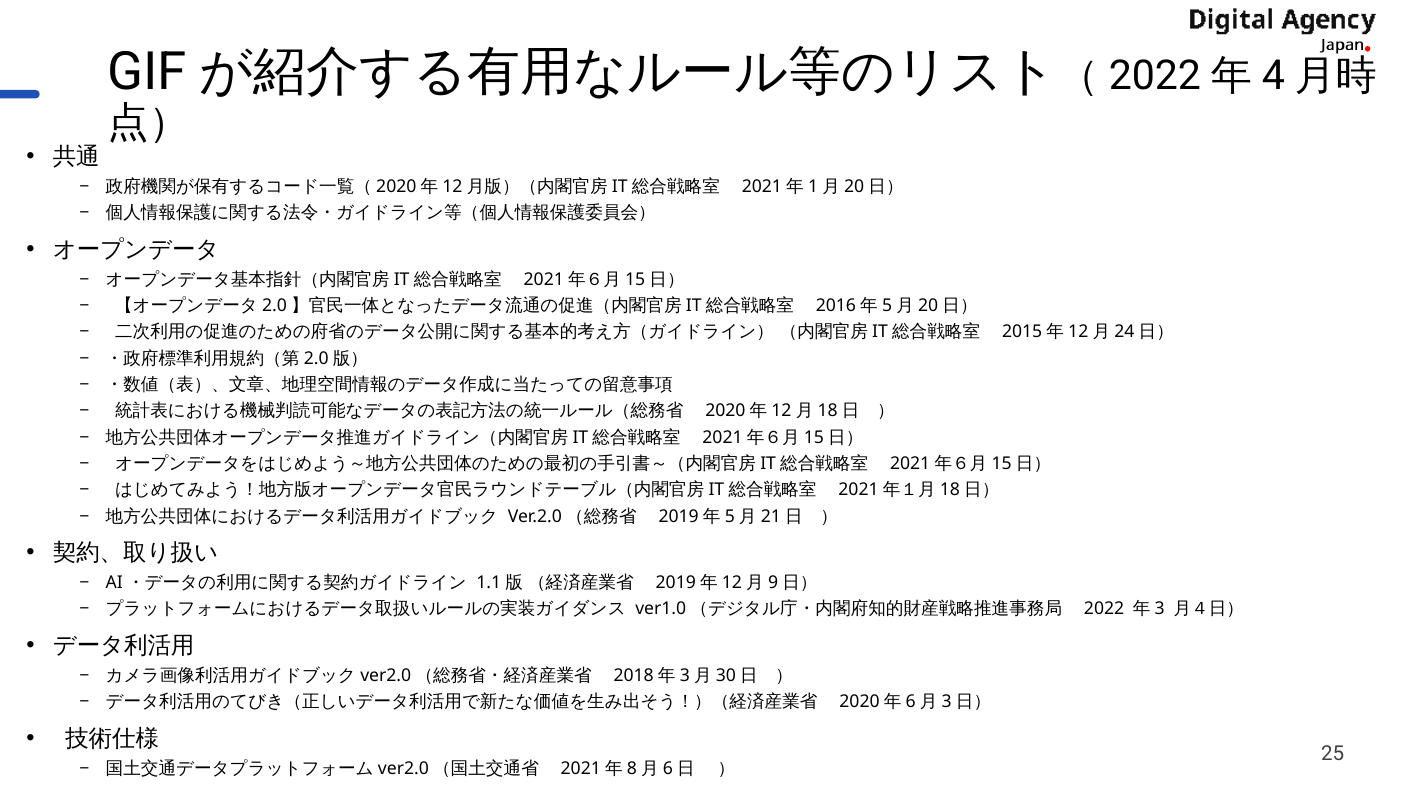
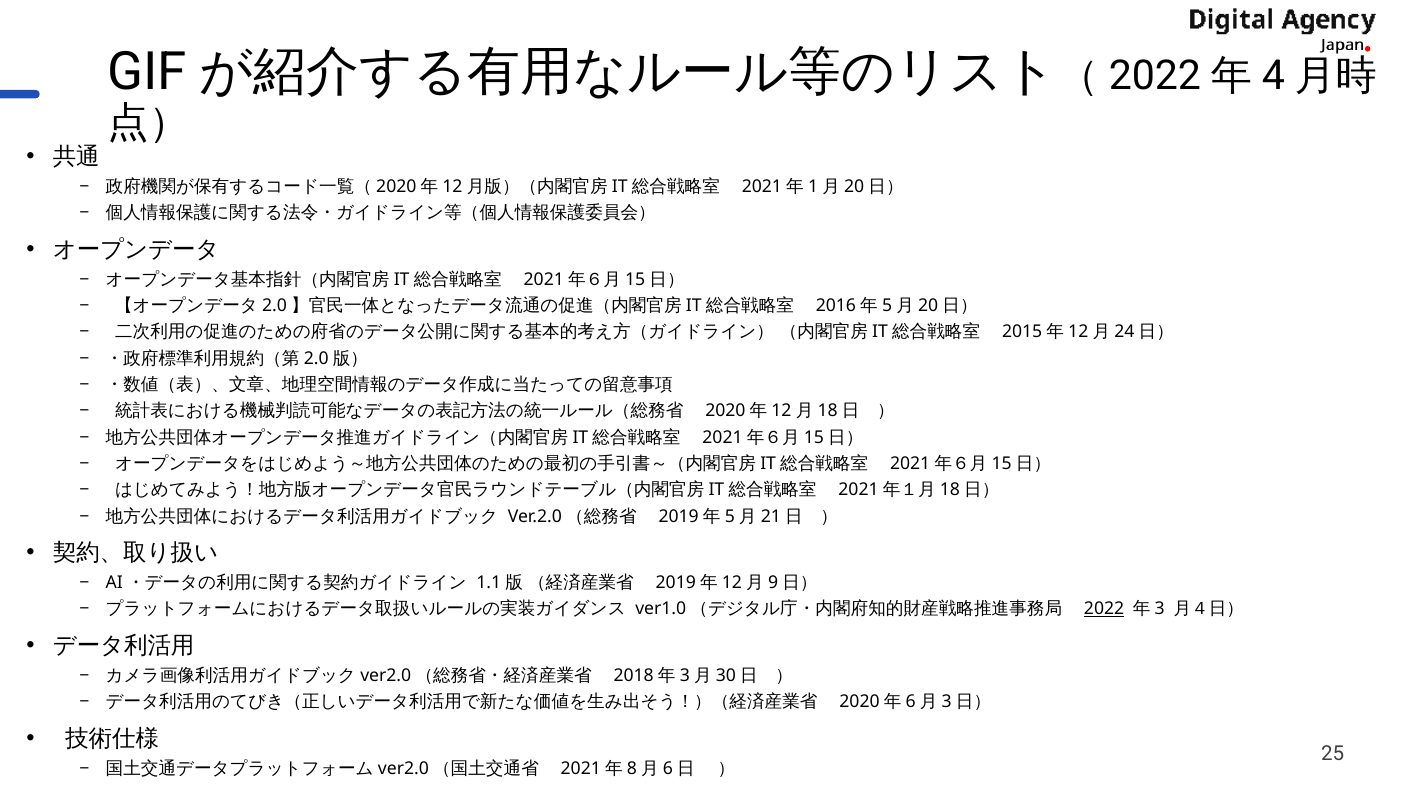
2022 underline: none -> present
